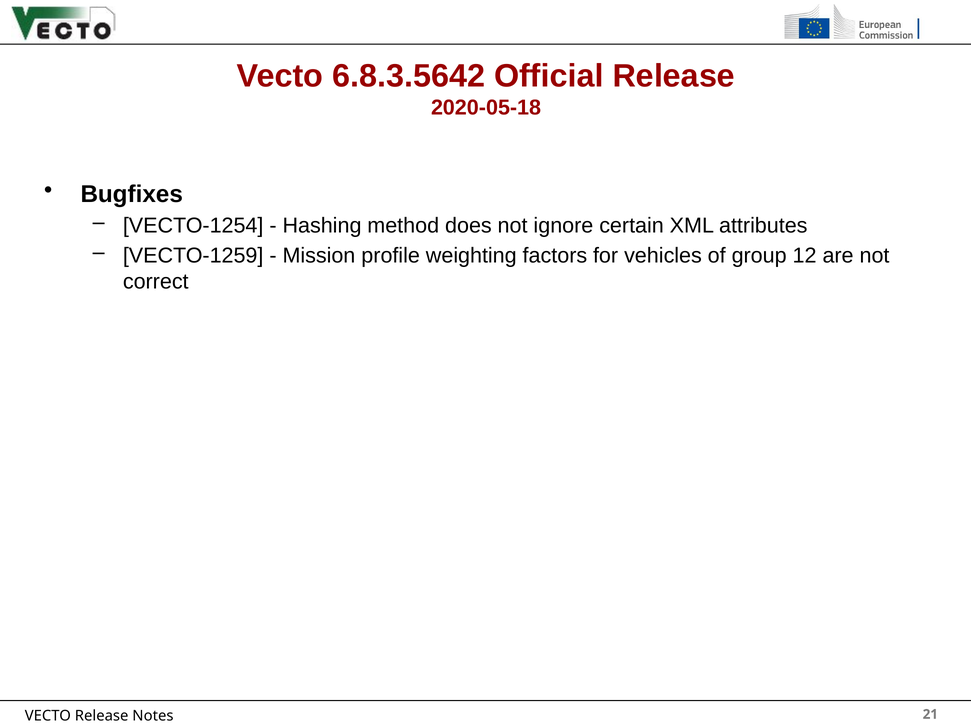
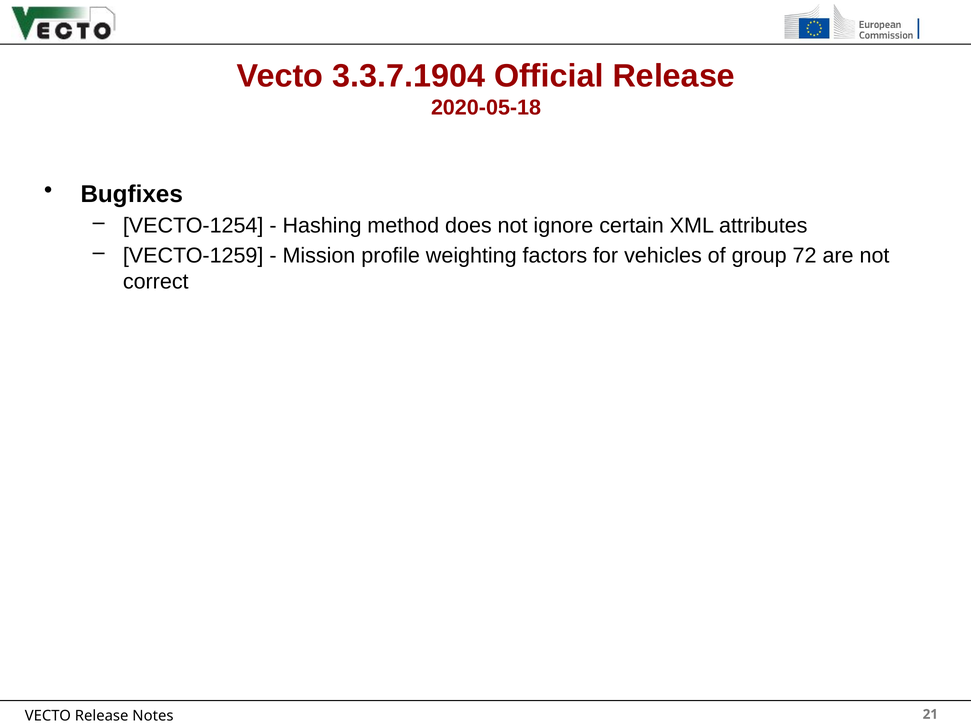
6.8.3.5642: 6.8.3.5642 -> 3.3.7.1904
12: 12 -> 72
